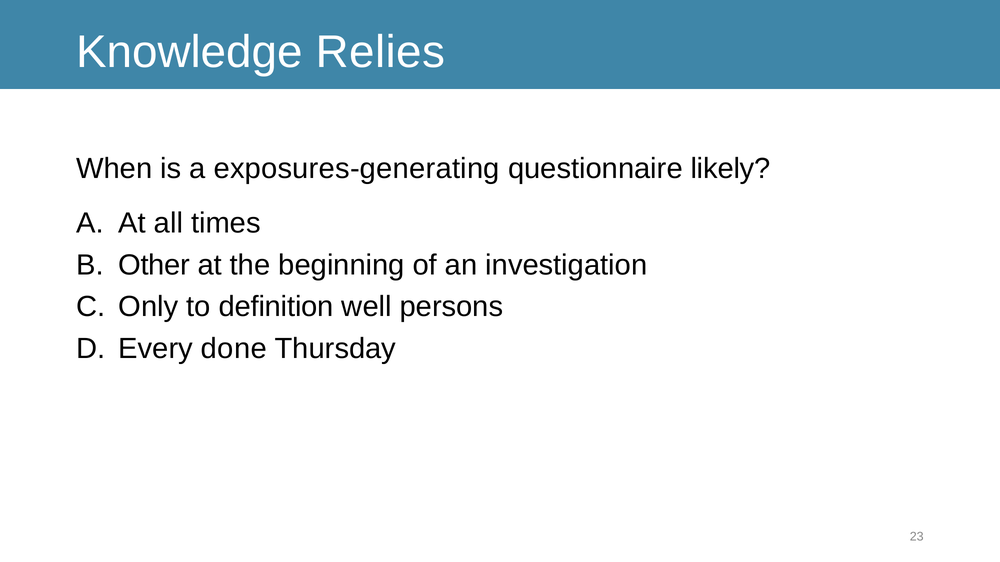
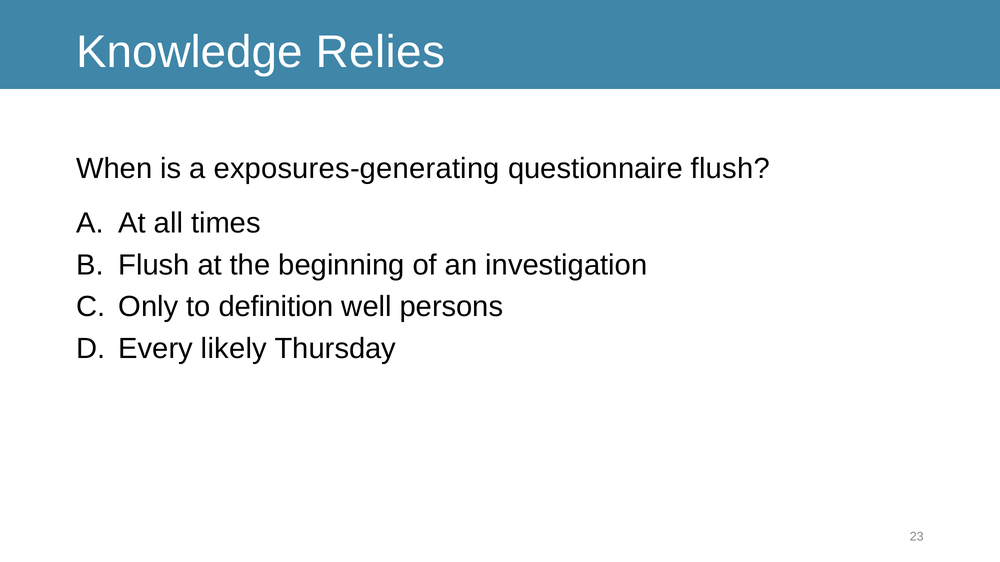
questionnaire likely: likely -> flush
Other at (154, 265): Other -> Flush
done: done -> likely
